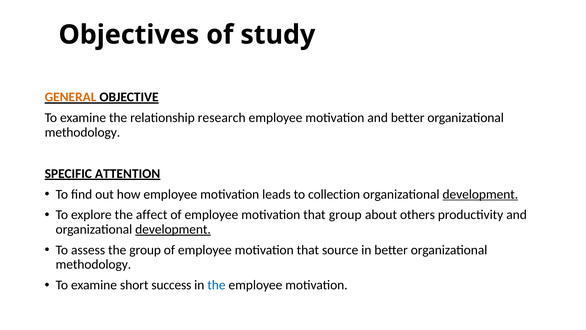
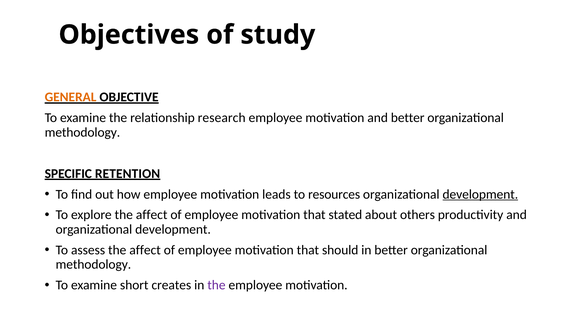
ATTENTION: ATTENTION -> RETENTION
collection: collection -> resources
that group: group -> stated
development at (173, 229) underline: present -> none
assess the group: group -> affect
source: source -> should
success: success -> creates
the at (216, 285) colour: blue -> purple
